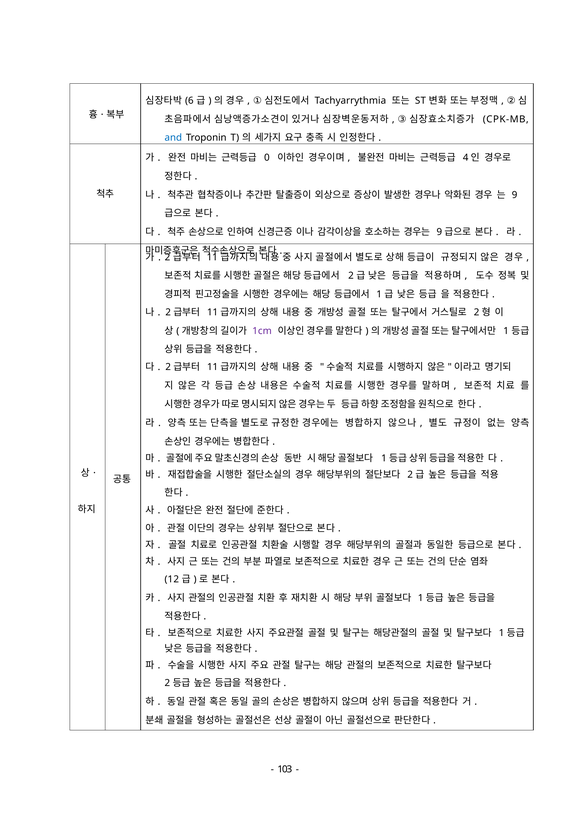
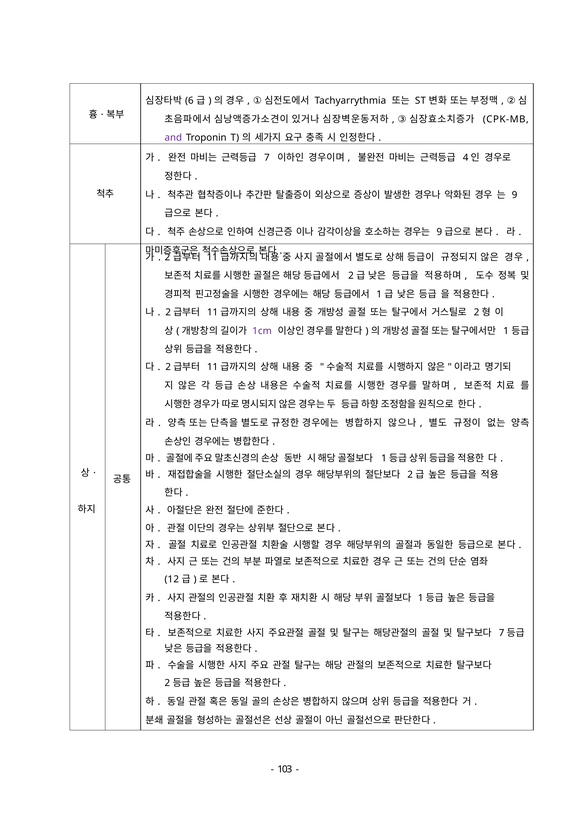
and colour: blue -> purple
0 at (267, 157): 0 -> 7
1 at (502, 632): 1 -> 7
